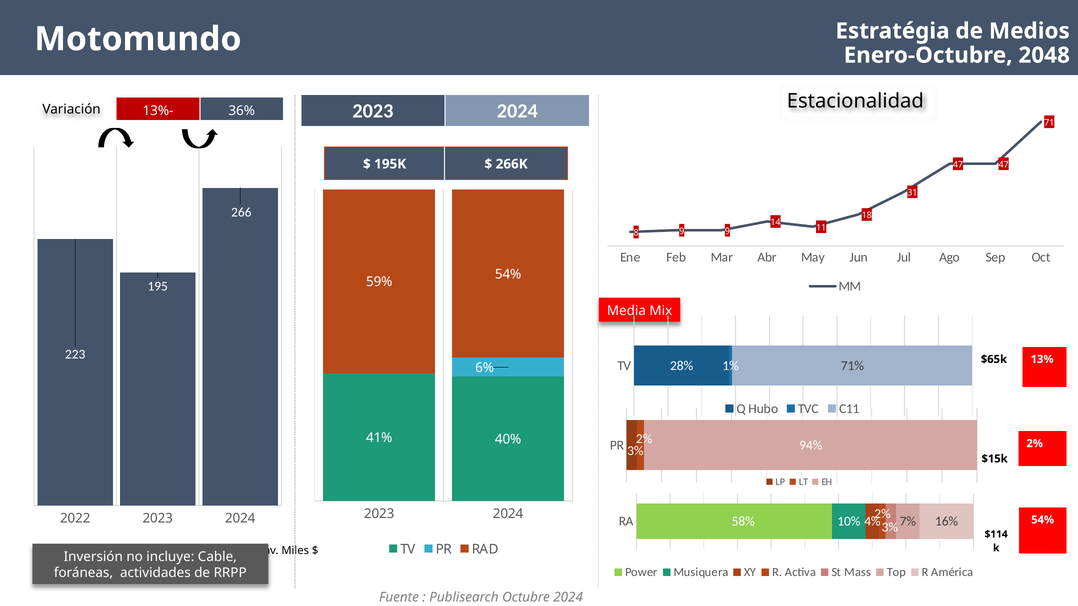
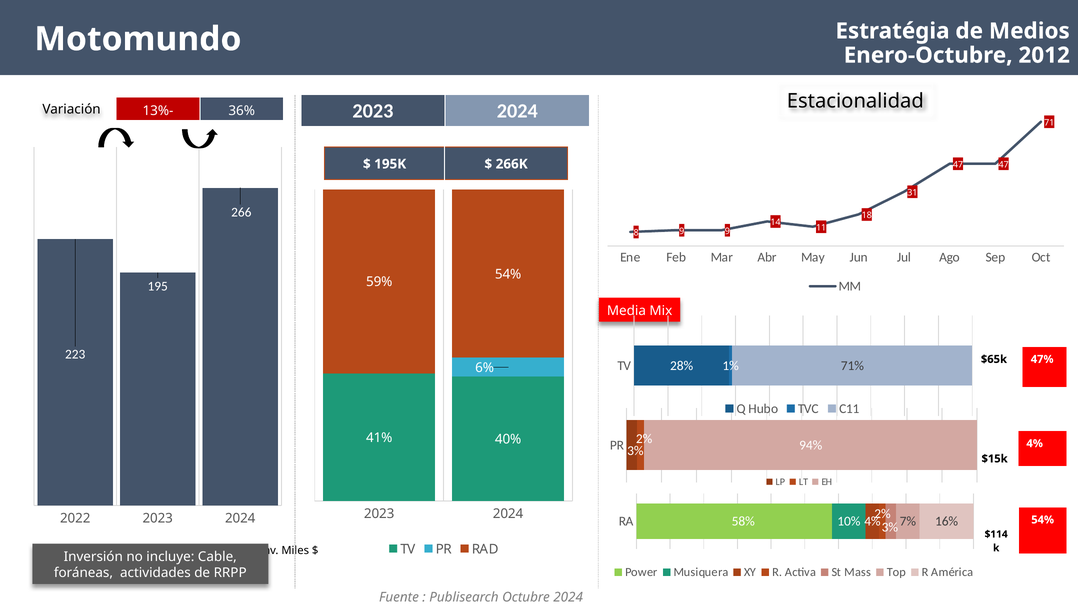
2048: 2048 -> 2012
13%: 13% -> 47%
2% at (1035, 444): 2% -> 4%
